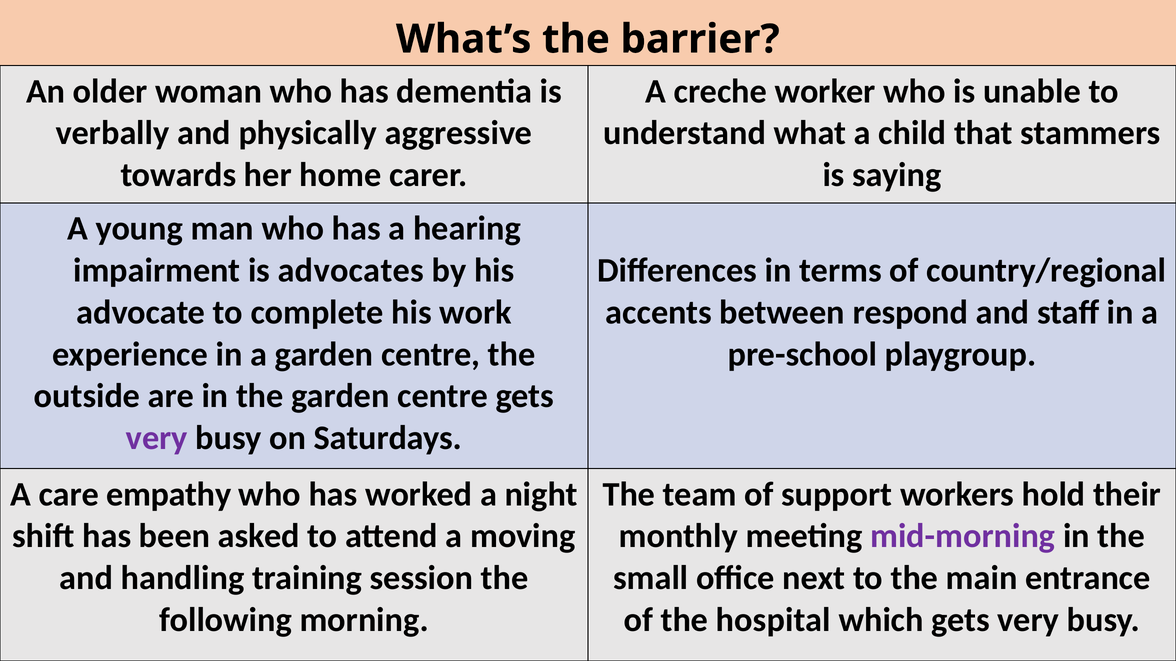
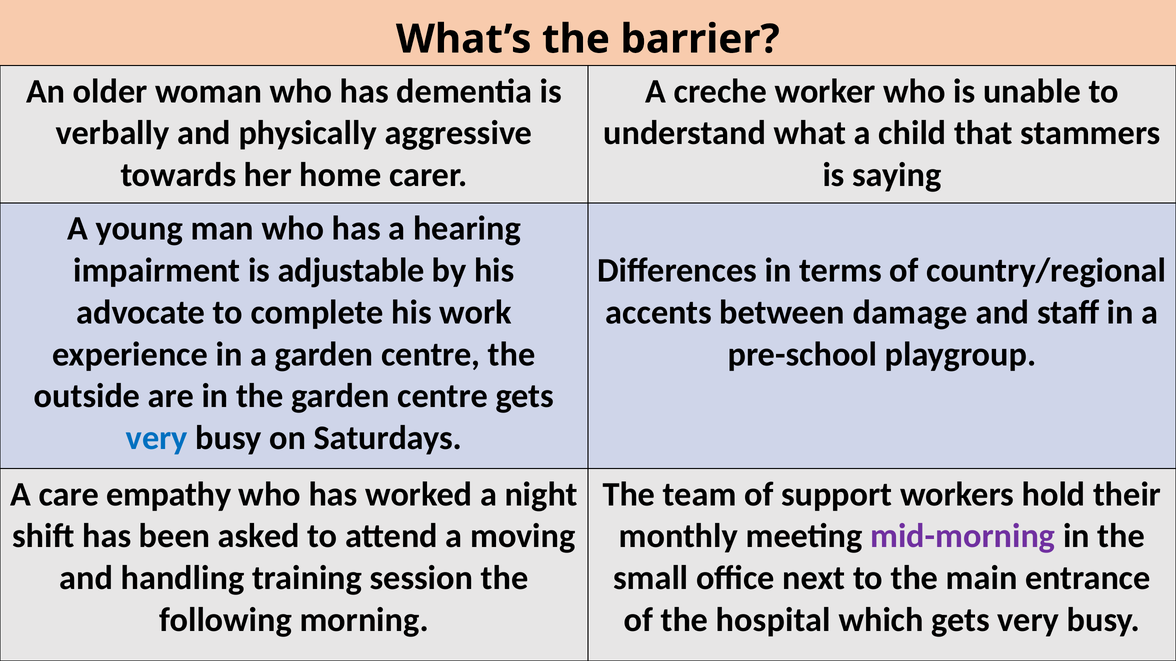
advocates: advocates -> adjustable
respond: respond -> damage
very at (157, 438) colour: purple -> blue
